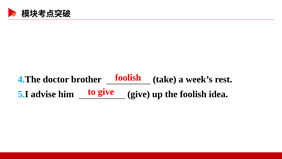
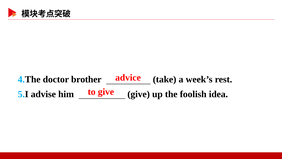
foolish at (128, 78): foolish -> advice
